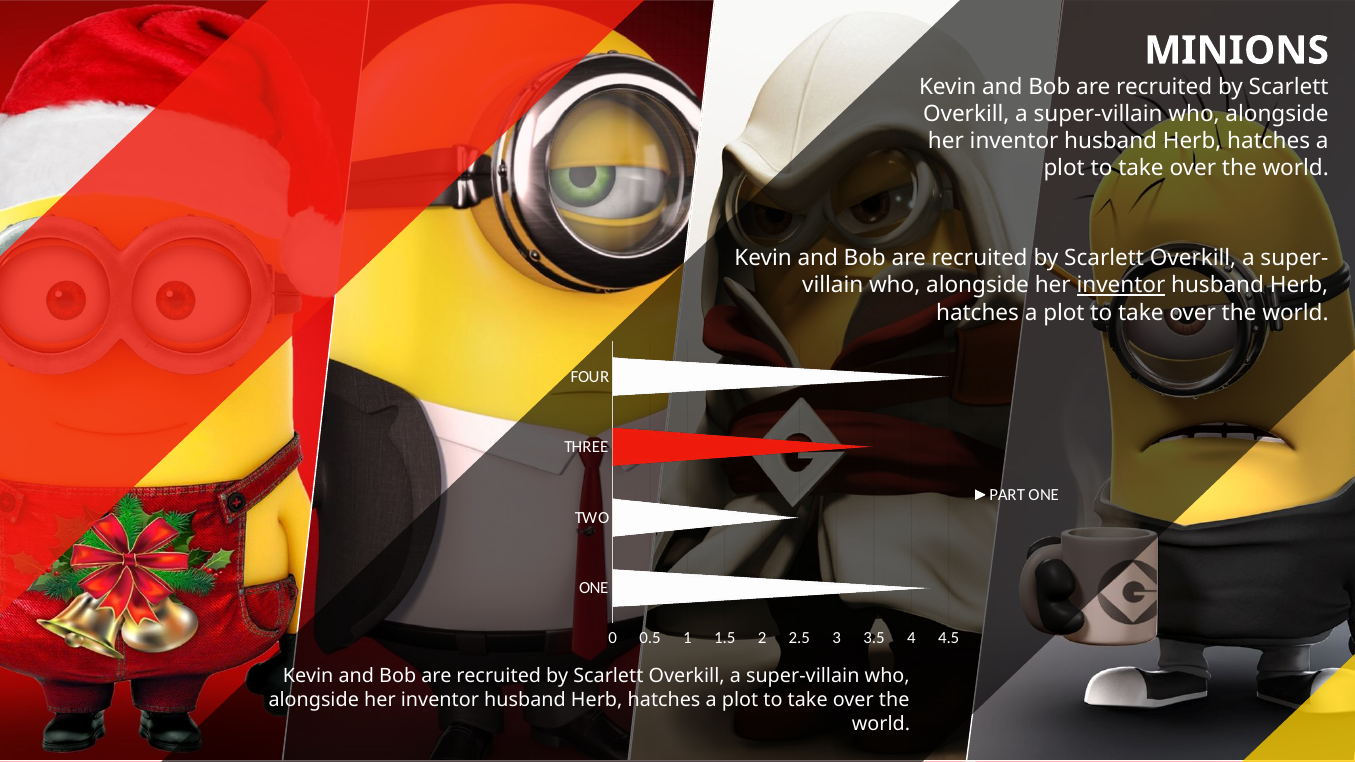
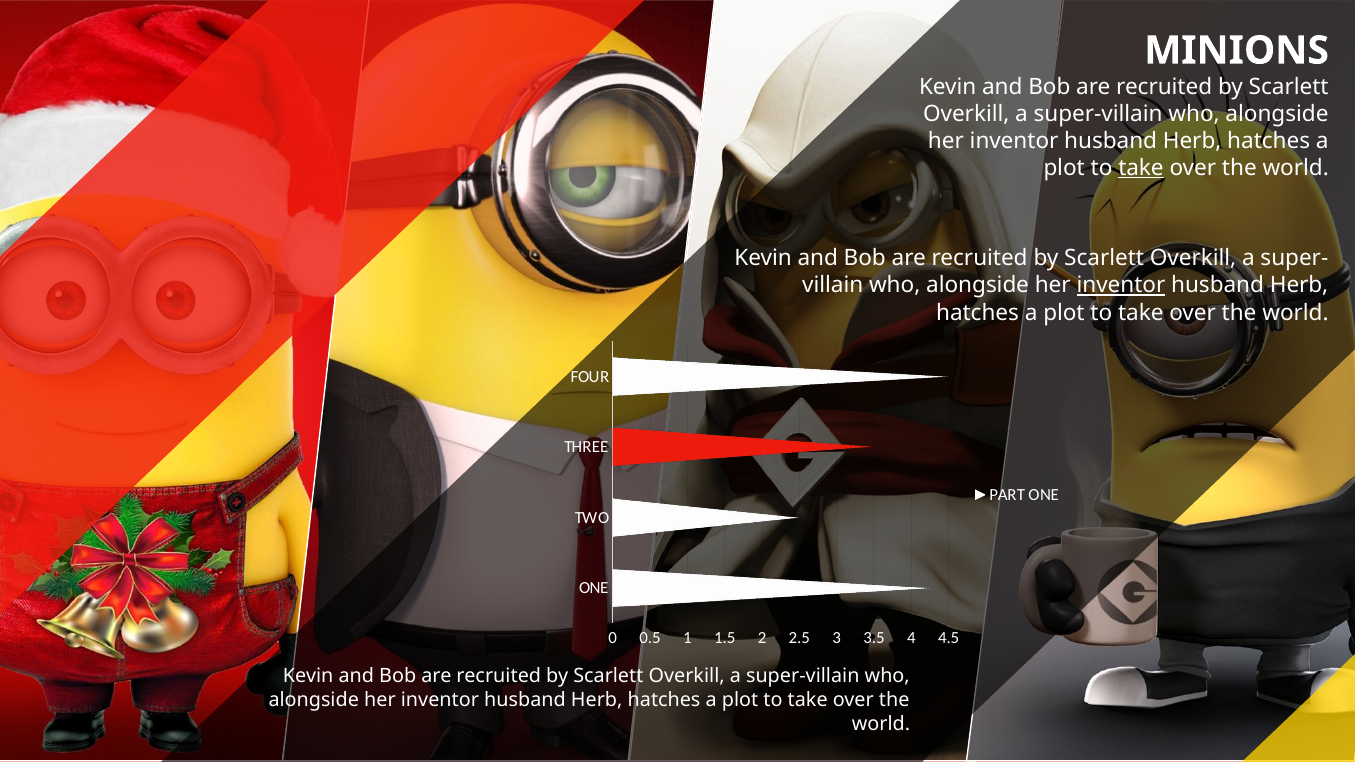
take at (1141, 168) underline: none -> present
